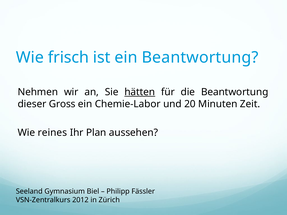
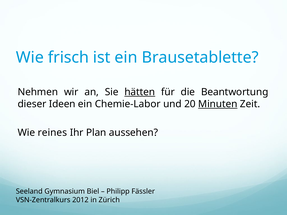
ein Beantwortung: Beantwortung -> Brausetablette
Gross: Gross -> Ideen
Minuten underline: none -> present
